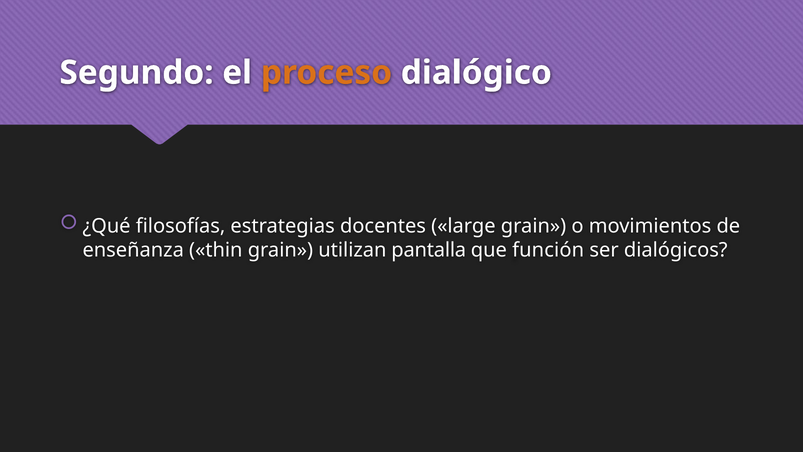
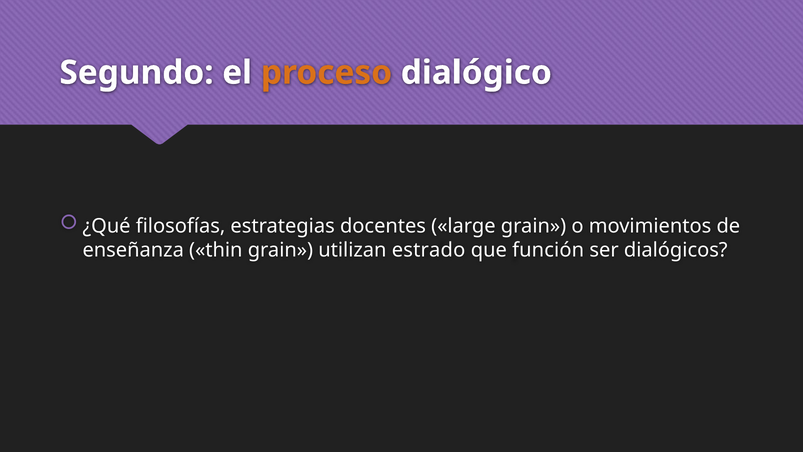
pantalla: pantalla -> estrado
